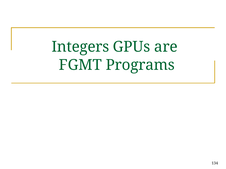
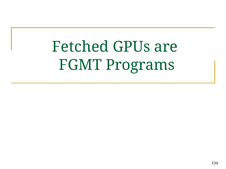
Integers: Integers -> Fetched
